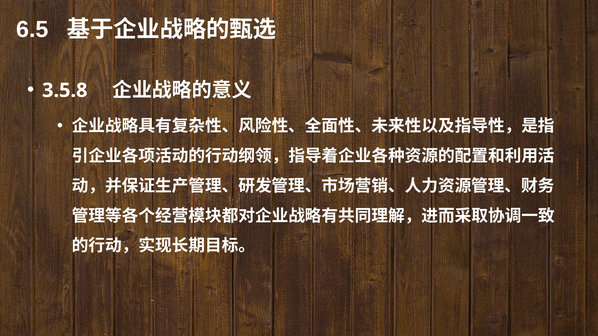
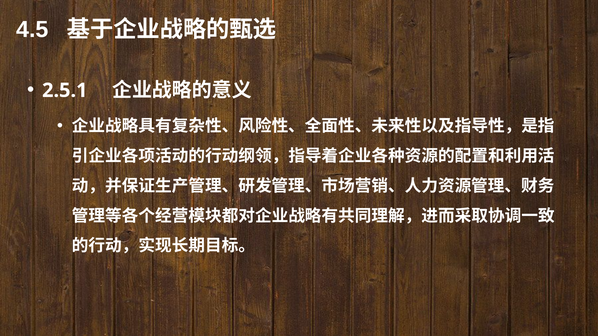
6.5: 6.5 -> 4.5
3.5.8: 3.5.8 -> 2.5.1
